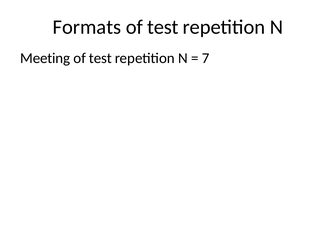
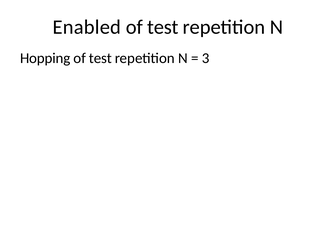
Formats: Formats -> Enabled
Meeting: Meeting -> Hopping
7: 7 -> 3
